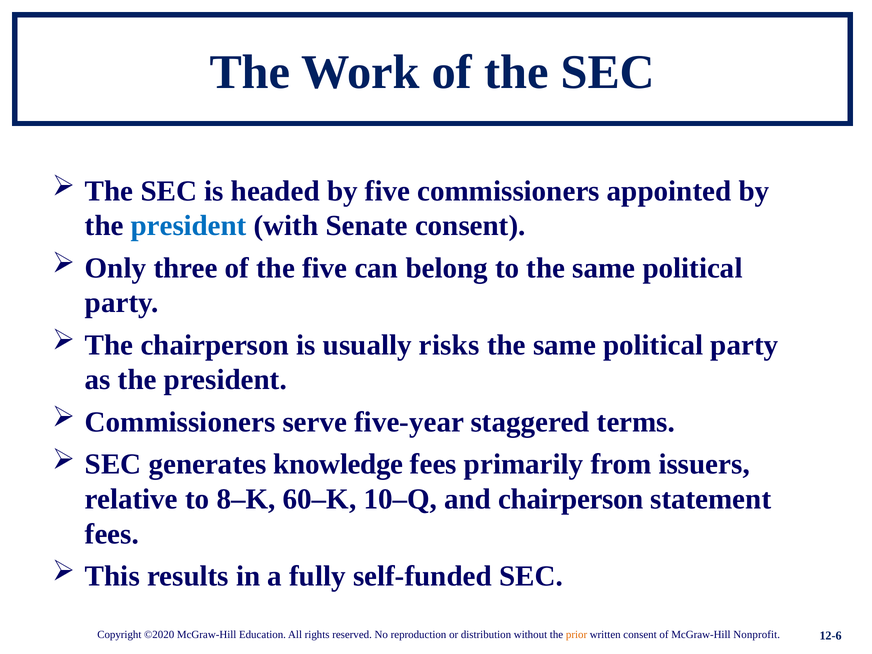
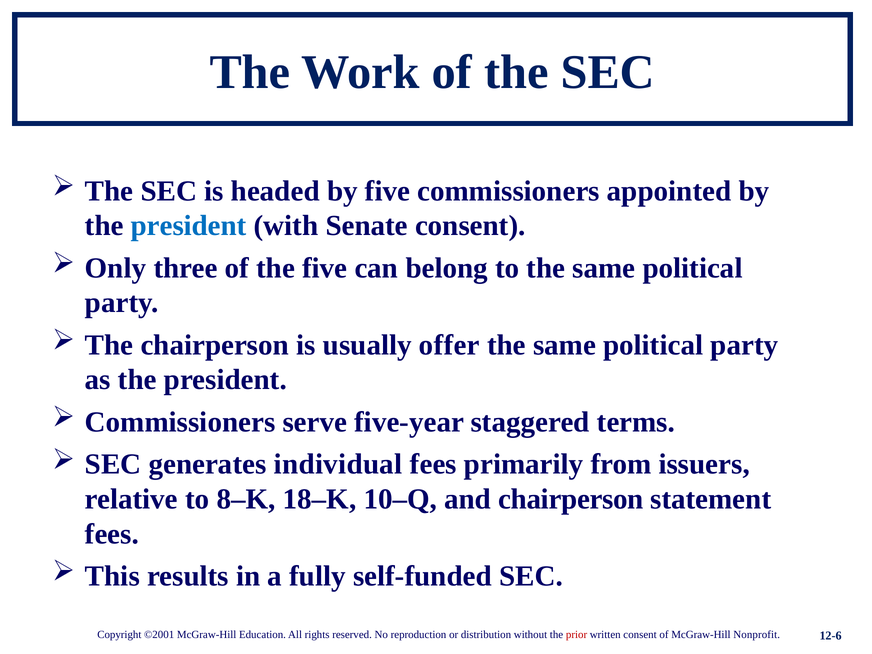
risks: risks -> offer
knowledge: knowledge -> individual
60–K: 60–K -> 18–K
©2020: ©2020 -> ©2001
prior colour: orange -> red
